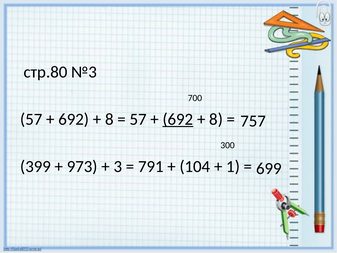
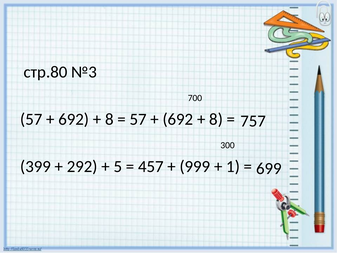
692 at (178, 119) underline: present -> none
973: 973 -> 292
3: 3 -> 5
791: 791 -> 457
104: 104 -> 999
